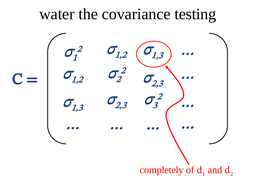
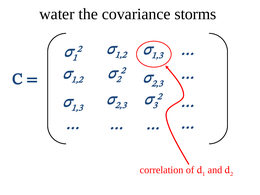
testing: testing -> storms
completely: completely -> correlation
